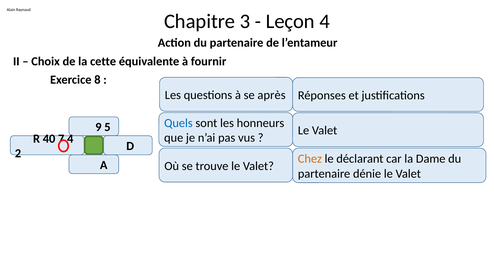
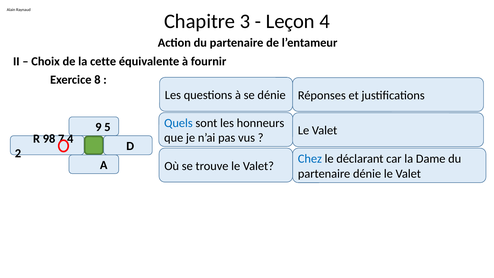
se après: après -> dénie
40: 40 -> 98
Chez colour: orange -> blue
